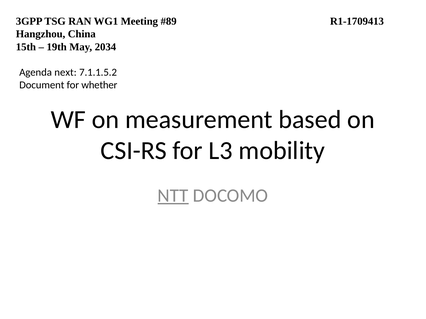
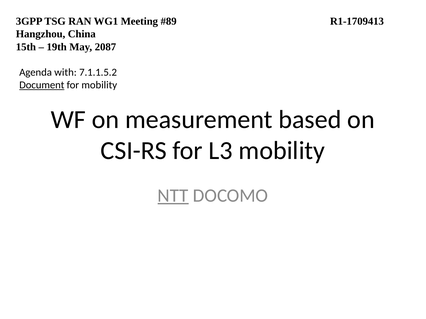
2034: 2034 -> 2087
next: next -> with
Document underline: none -> present
for whether: whether -> mobility
